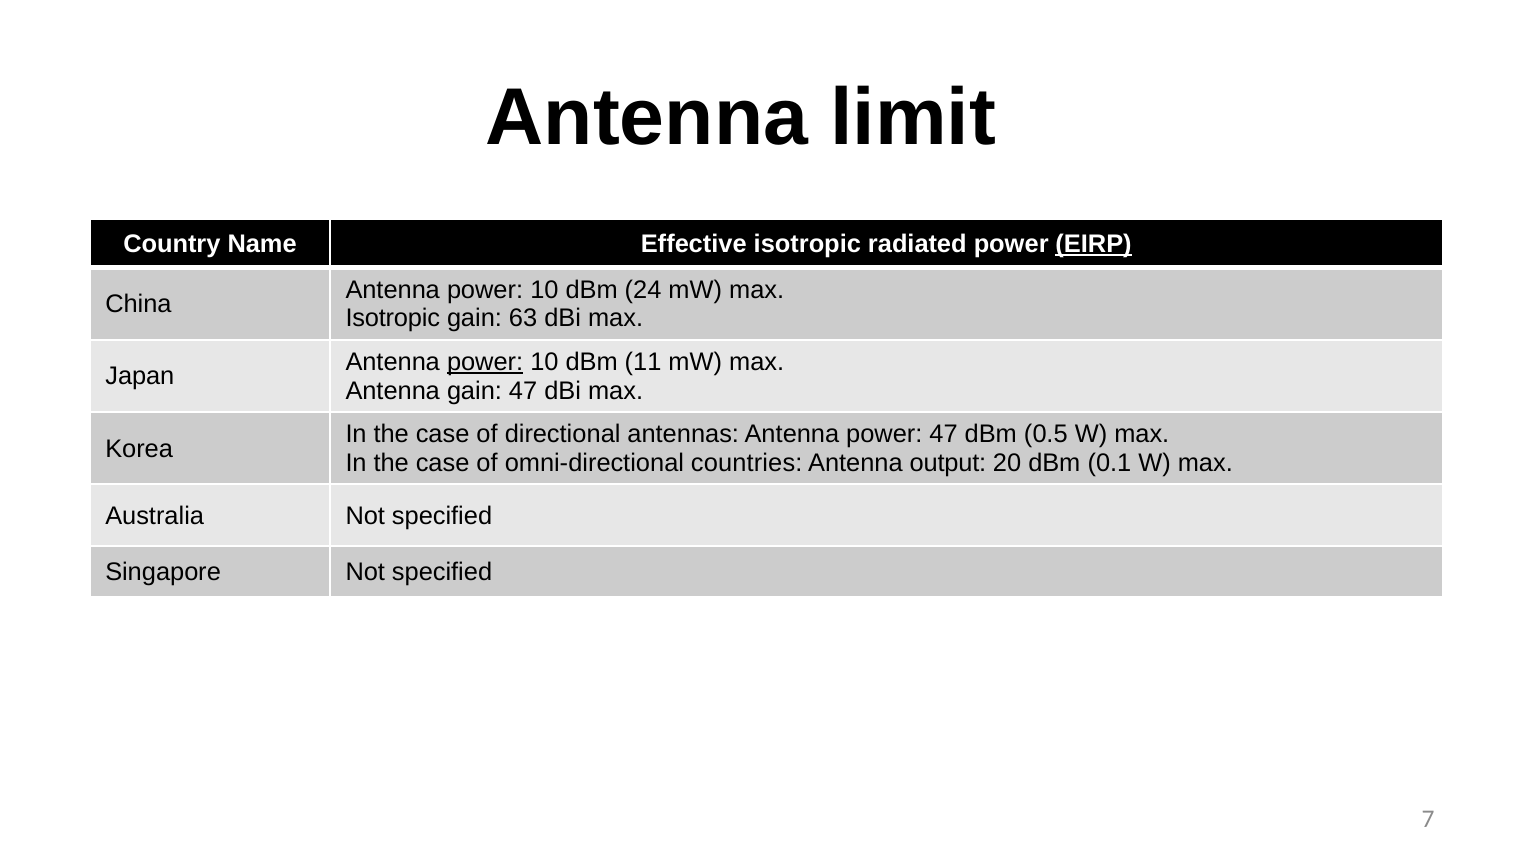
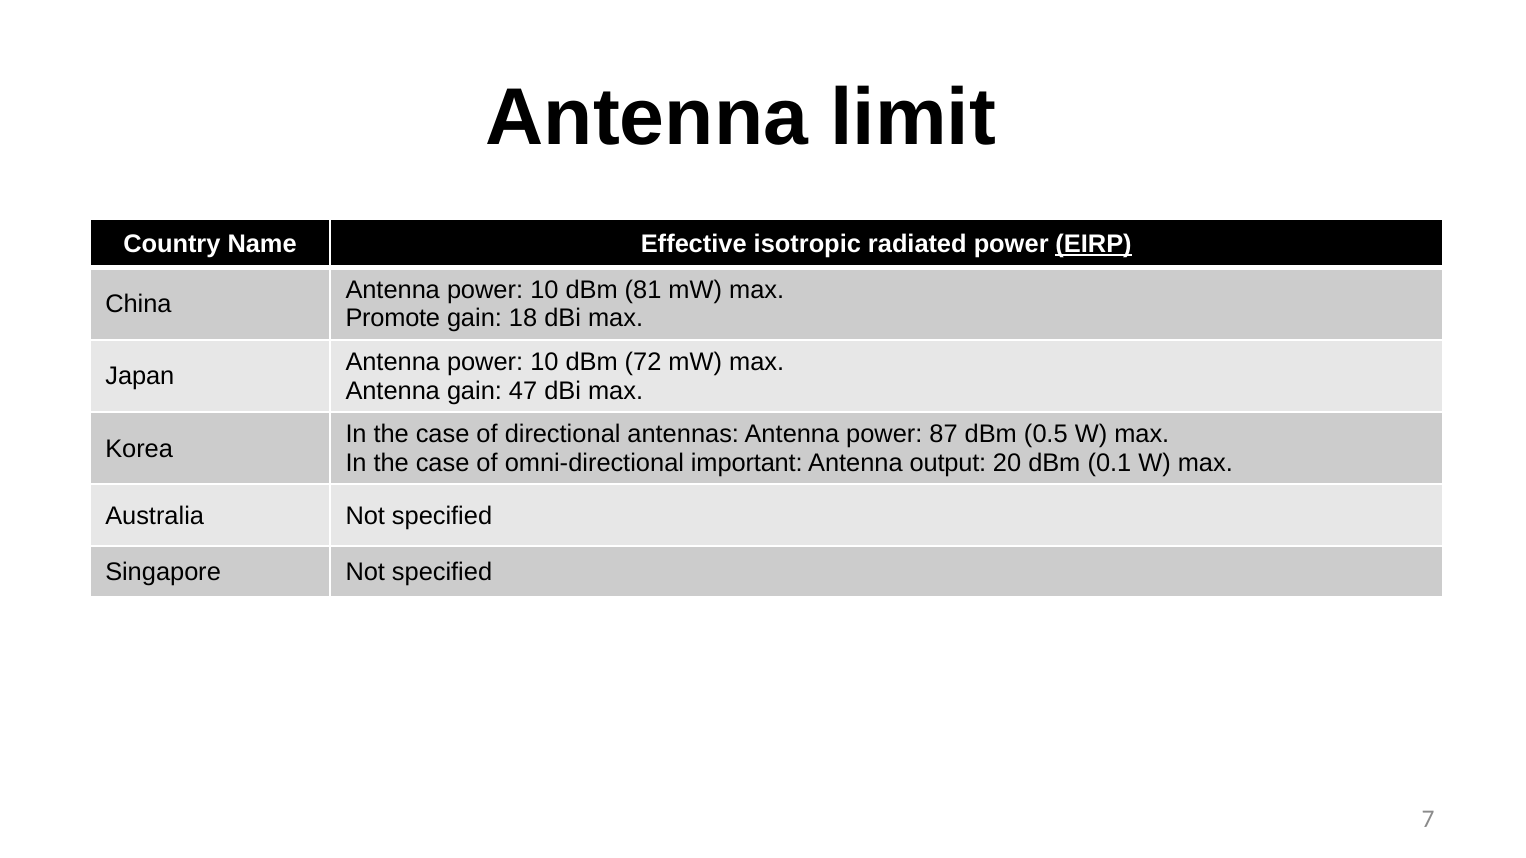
24: 24 -> 81
Isotropic at (393, 319): Isotropic -> Promote
63: 63 -> 18
power at (485, 362) underline: present -> none
11: 11 -> 72
power 47: 47 -> 87
countries: countries -> important
